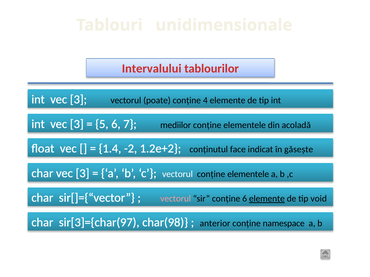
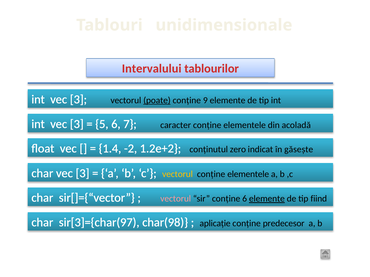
poate underline: none -> present
4: 4 -> 9
mediilor: mediilor -> caracter
face: face -> zero
vectorul at (177, 175) colour: white -> yellow
void: void -> fiind
anterior: anterior -> aplicație
namespace: namespace -> predecesor
